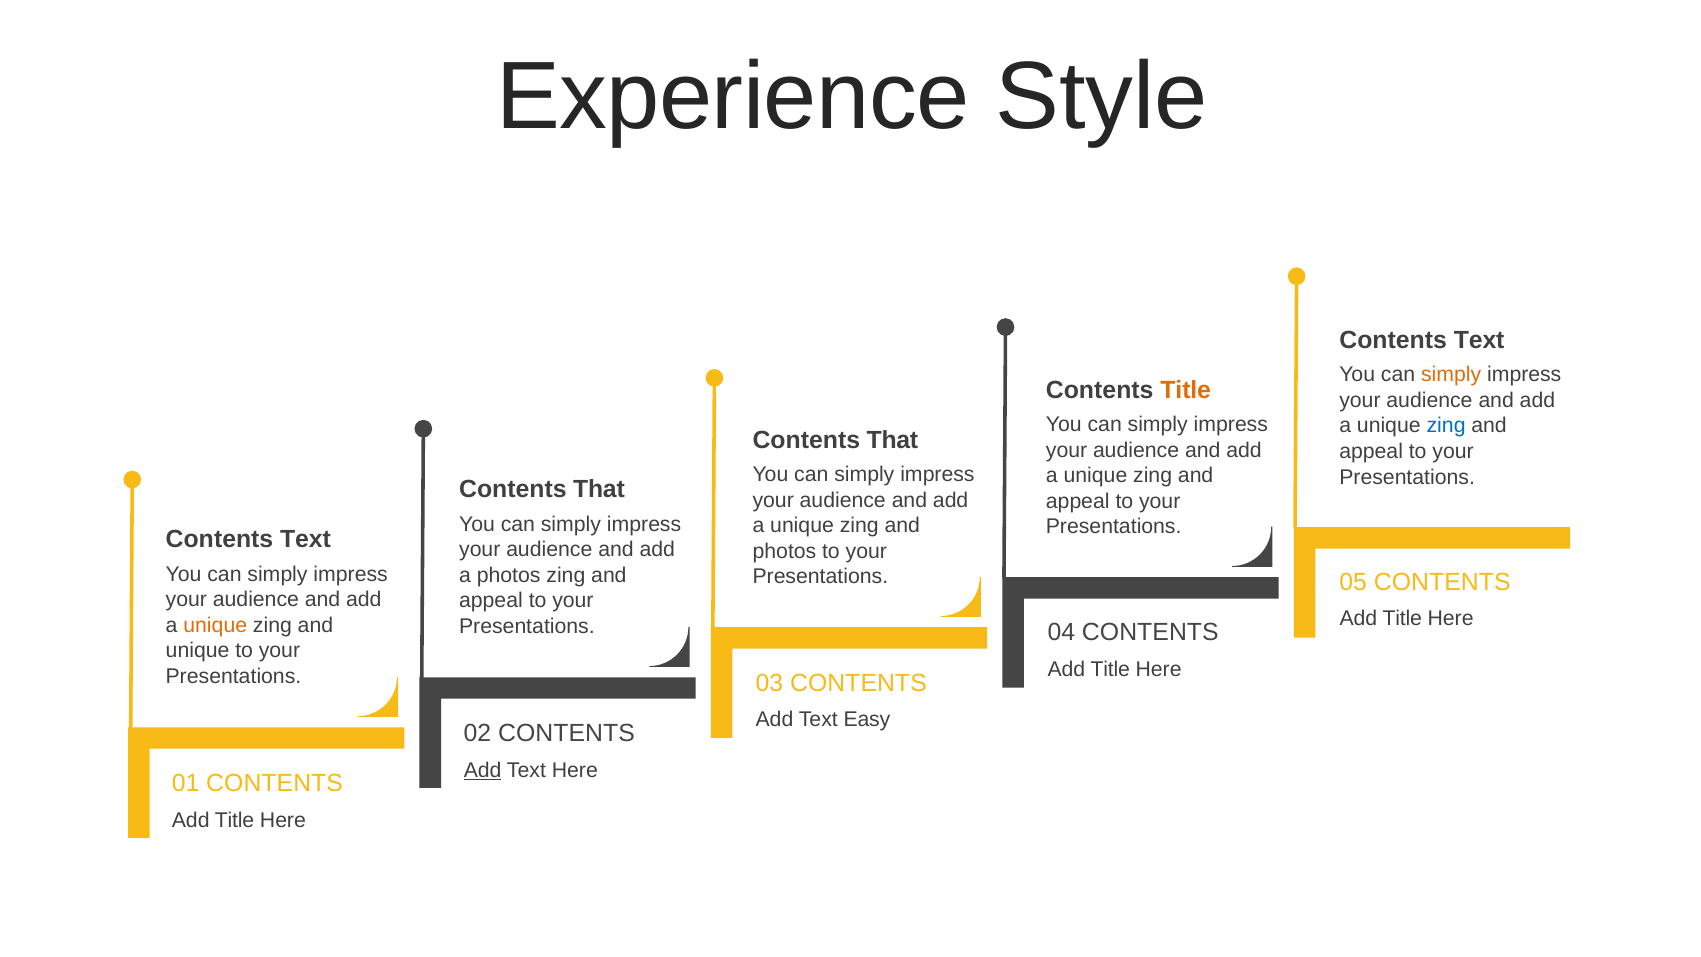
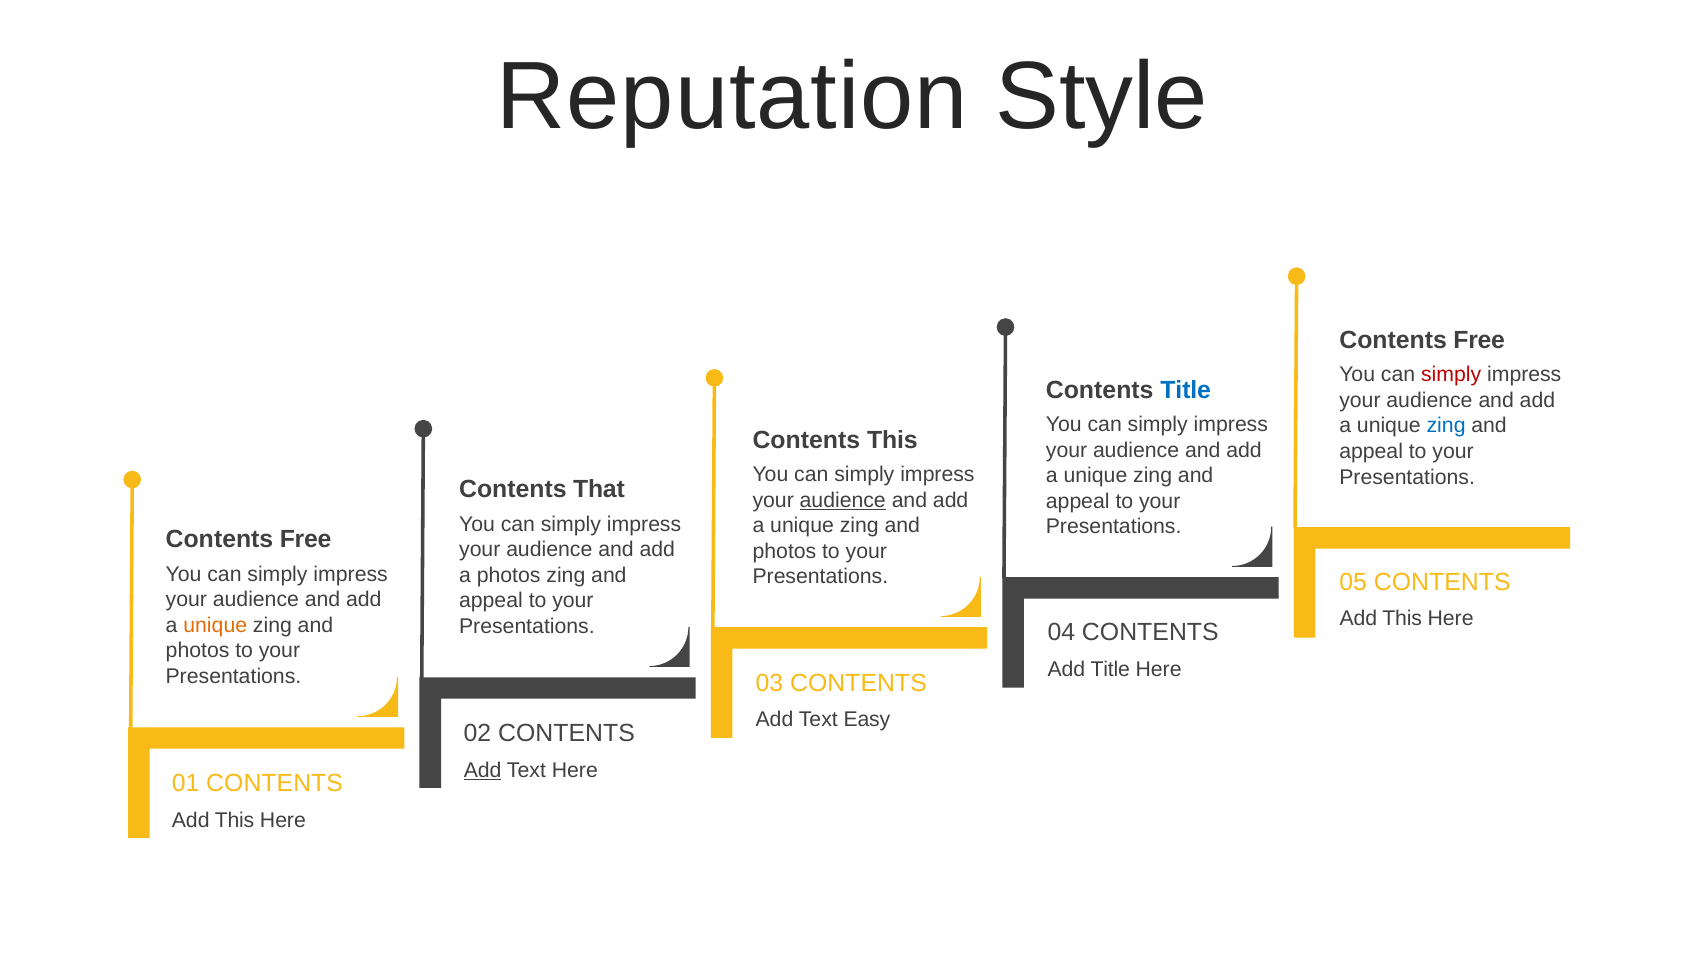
Experience: Experience -> Reputation
Text at (1479, 340): Text -> Free
simply at (1451, 375) colour: orange -> red
Title at (1186, 390) colour: orange -> blue
That at (892, 440): That -> This
audience at (843, 500) underline: none -> present
Text at (306, 539): Text -> Free
Title at (1402, 619): Title -> This
unique at (198, 651): unique -> photos
Title at (235, 821): Title -> This
